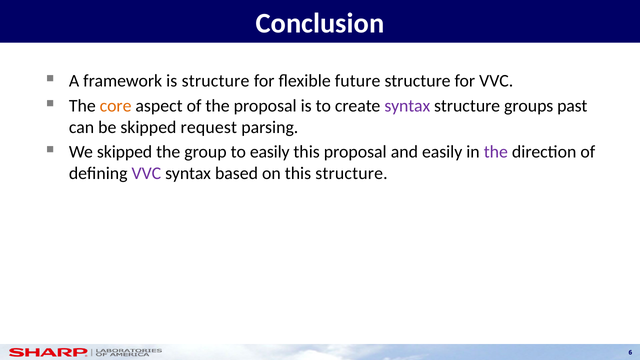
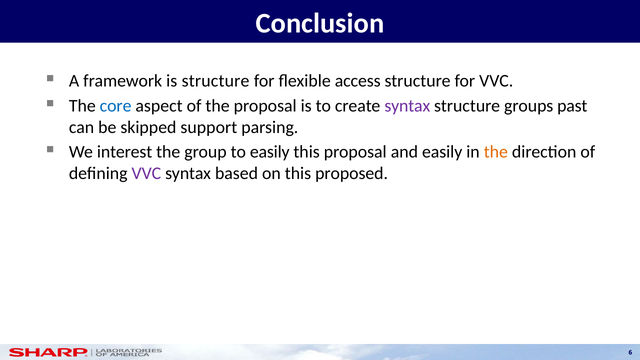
future: future -> access
core colour: orange -> blue
request: request -> support
We skipped: skipped -> interest
the at (496, 152) colour: purple -> orange
this structure: structure -> proposed
